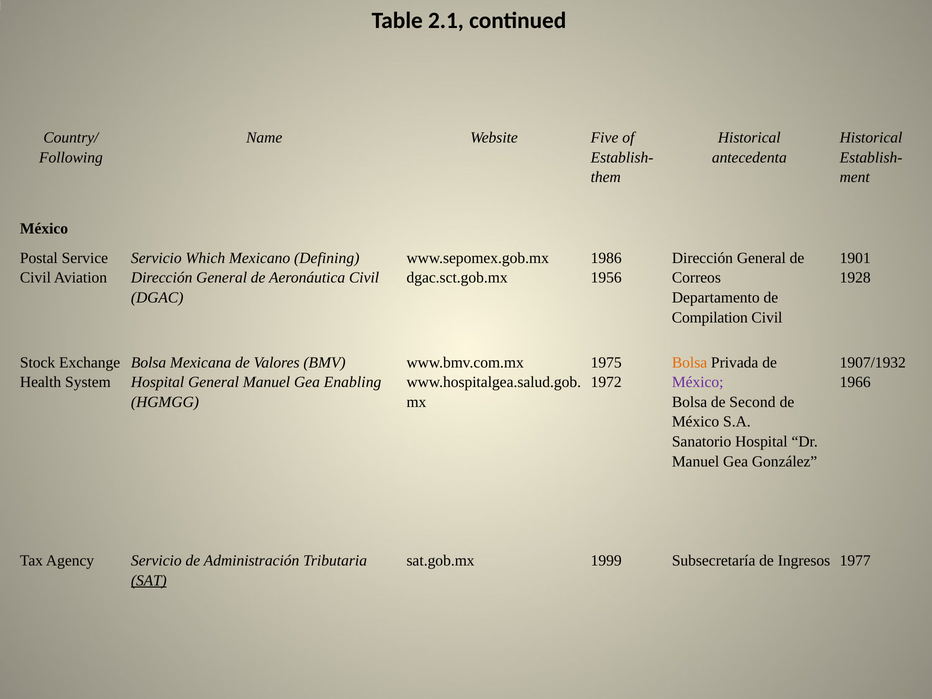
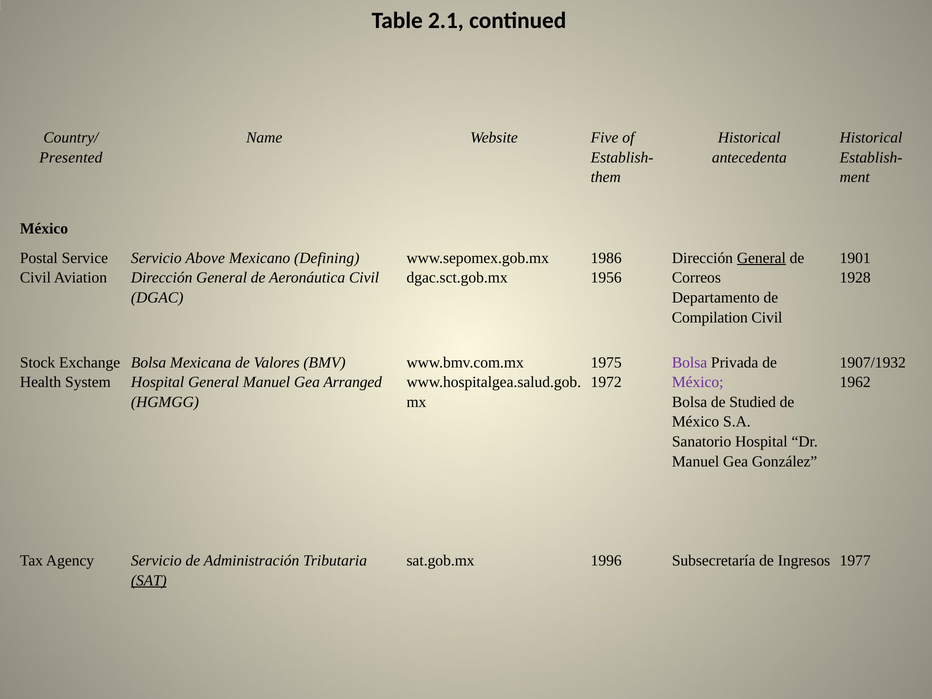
Following: Following -> Presented
Which: Which -> Above
General at (761, 258) underline: none -> present
Bolsa at (690, 362) colour: orange -> purple
Enabling: Enabling -> Arranged
1966: 1966 -> 1962
Second: Second -> Studied
1999: 1999 -> 1996
